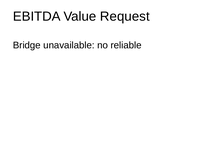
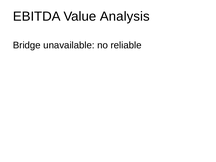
Request: Request -> Analysis
